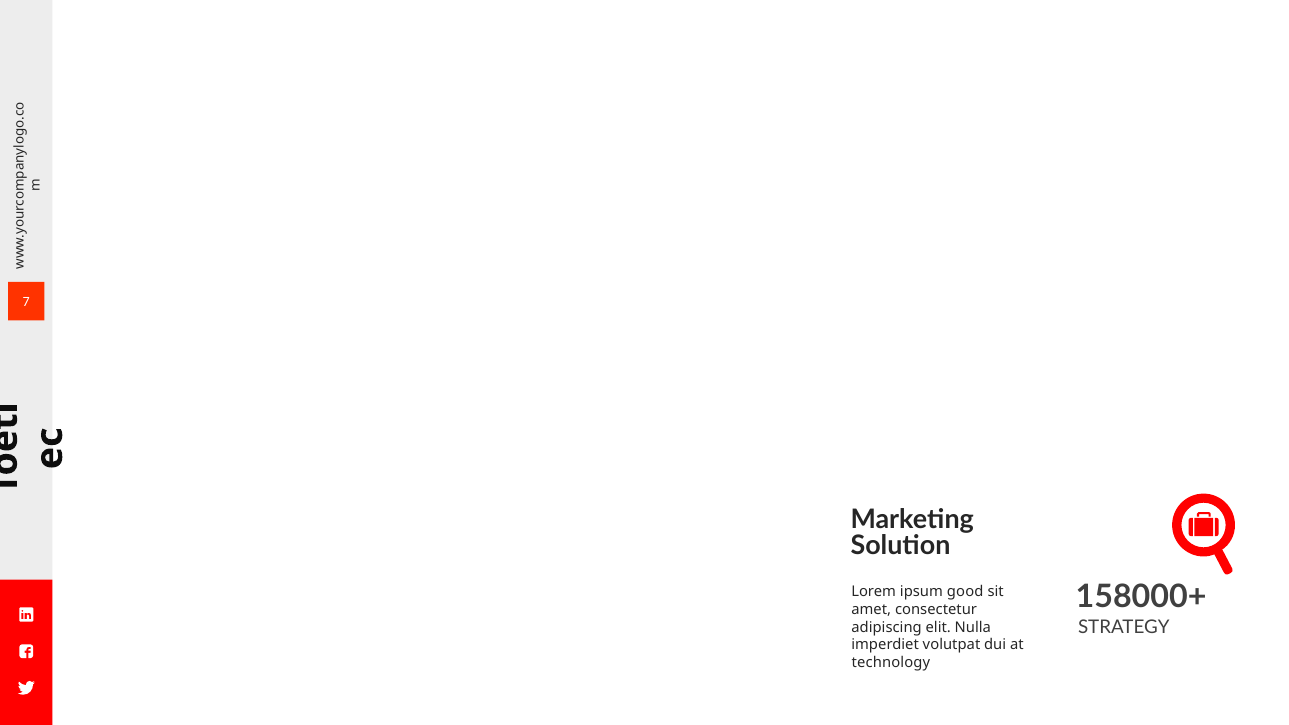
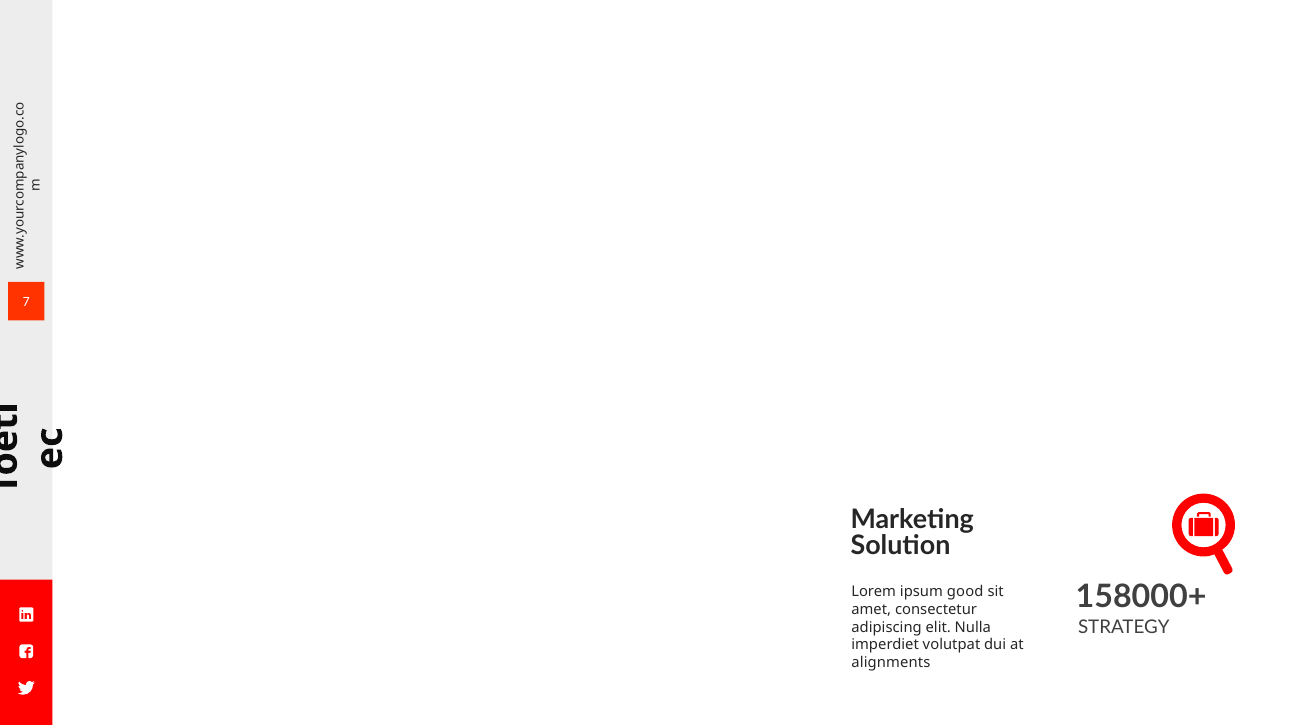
technology: technology -> alignments
